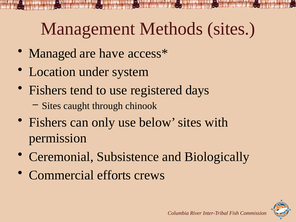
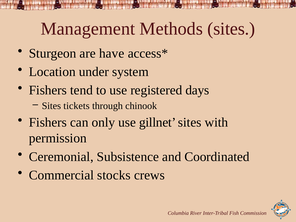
Managed: Managed -> Sturgeon
caught: caught -> tickets
below: below -> gillnet
Biologically: Biologically -> Coordinated
efforts: efforts -> stocks
